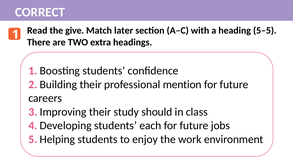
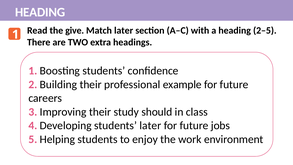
CORRECT at (40, 12): CORRECT -> HEADING
5–5: 5–5 -> 2–5
mention: mention -> example
students each: each -> later
